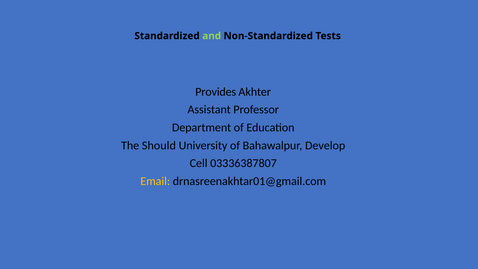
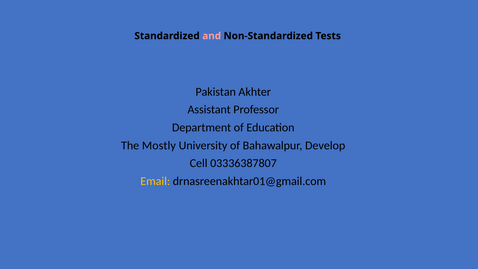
and colour: light green -> pink
Provides: Provides -> Pakistan
Should: Should -> Mostly
